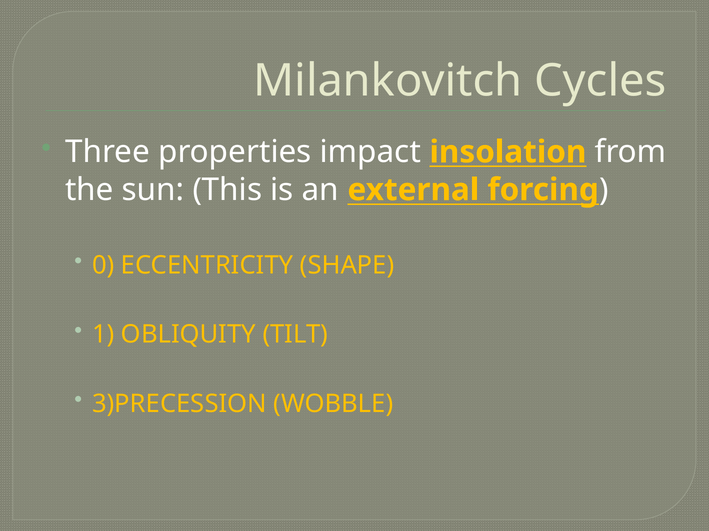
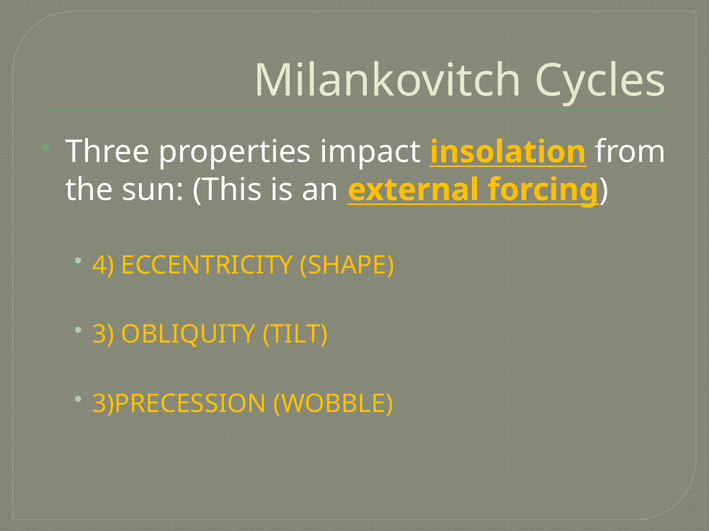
0: 0 -> 4
1: 1 -> 3
